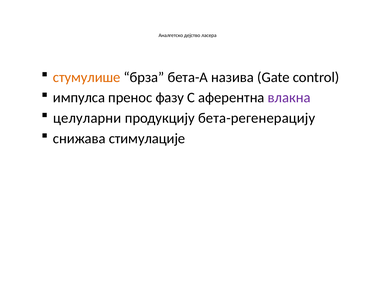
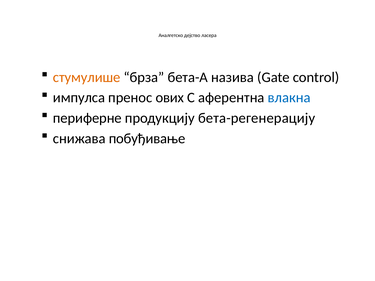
фазу: фазу -> ових
влакна colour: purple -> blue
целуларни: целуларни -> периферне
стимулације: стимулације -> побуђивање
